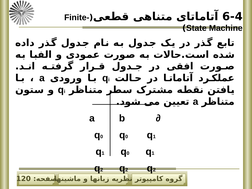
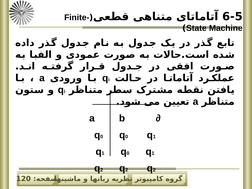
6-4: 6-4 -> 6-5
